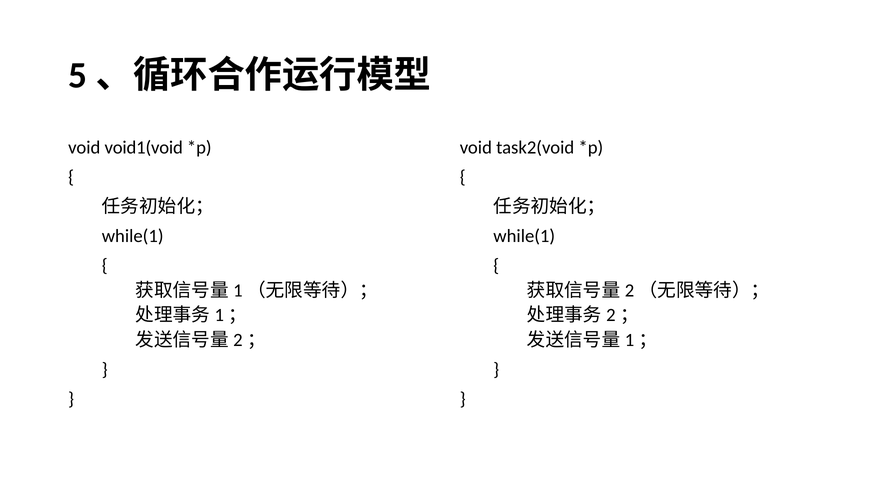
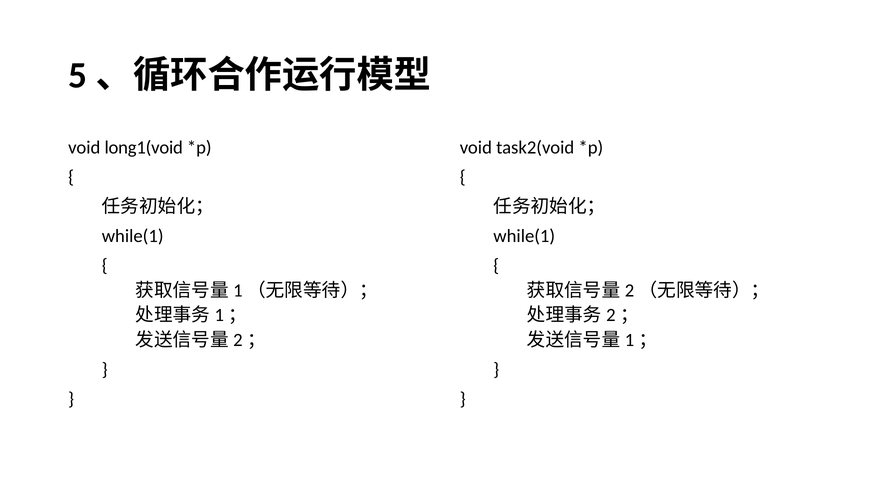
void1(void: void1(void -> long1(void
